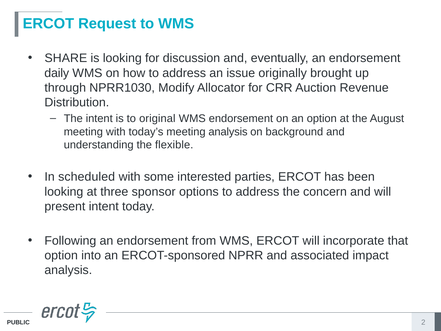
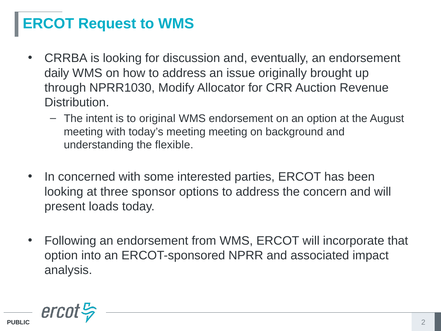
SHARE: SHARE -> CRRBA
meeting analysis: analysis -> meeting
scheduled: scheduled -> concerned
present intent: intent -> loads
